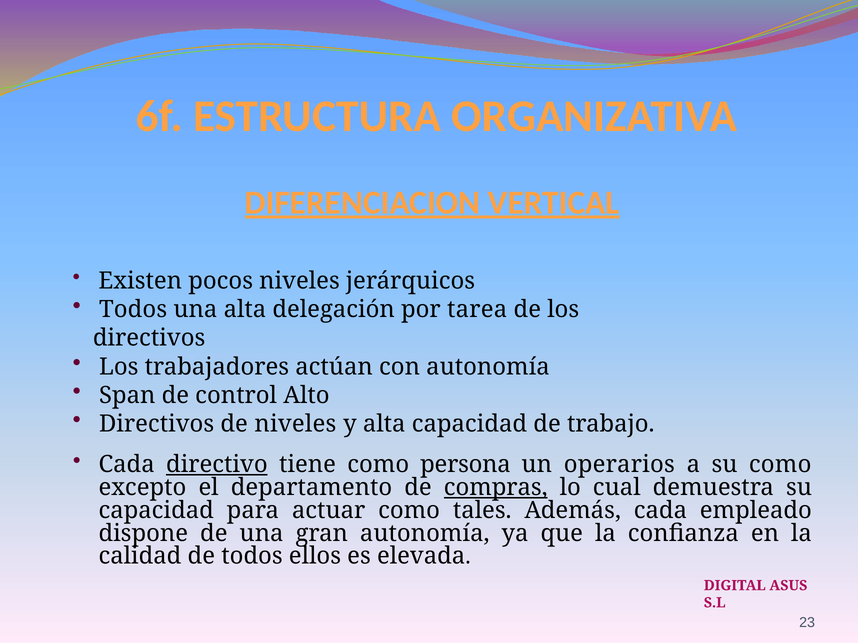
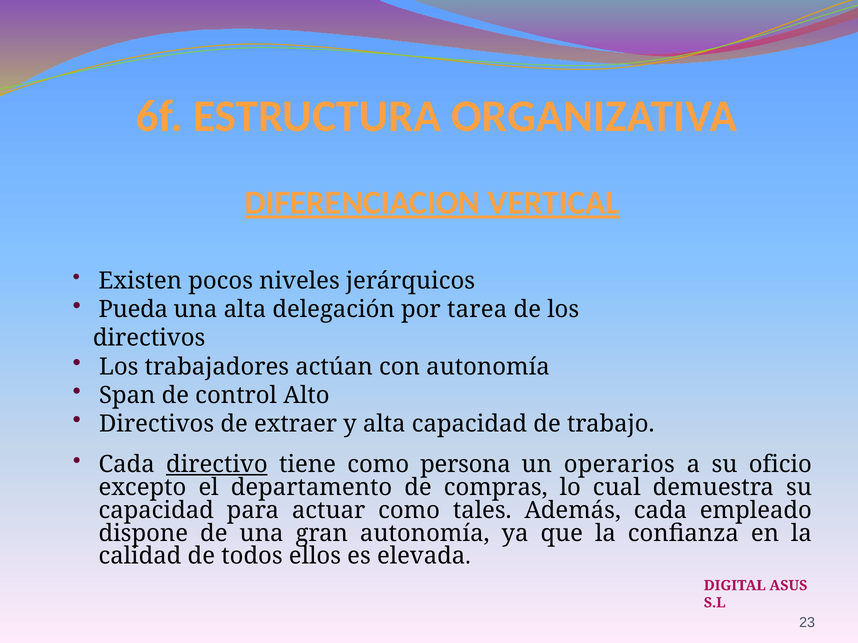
Todos at (133, 310): Todos -> Pueda
de niveles: niveles -> extraer
su como: como -> oficio
compras underline: present -> none
